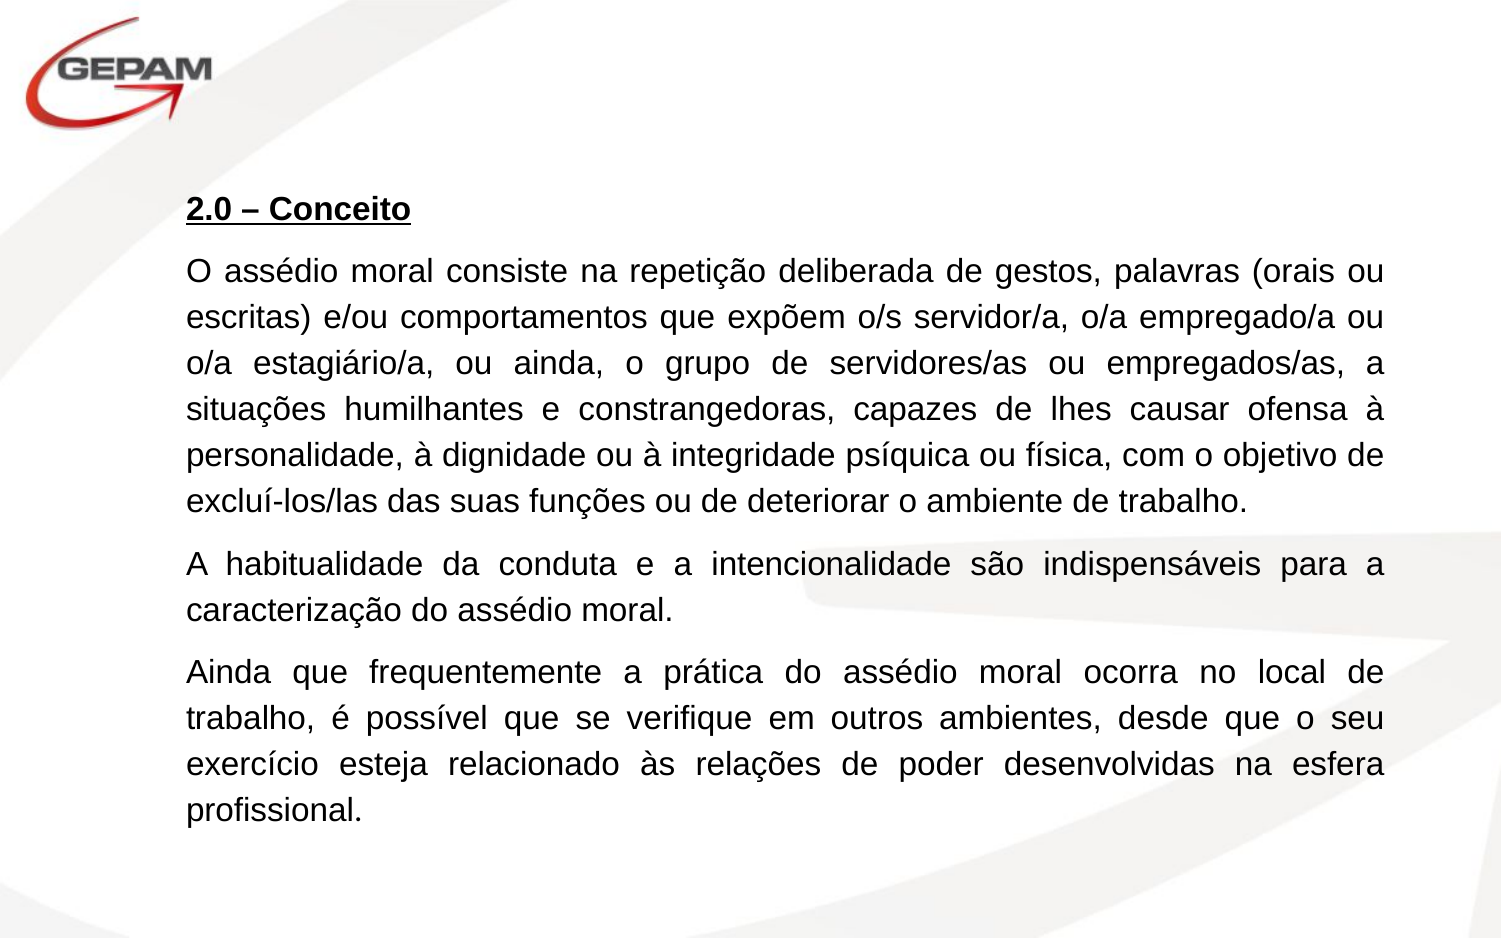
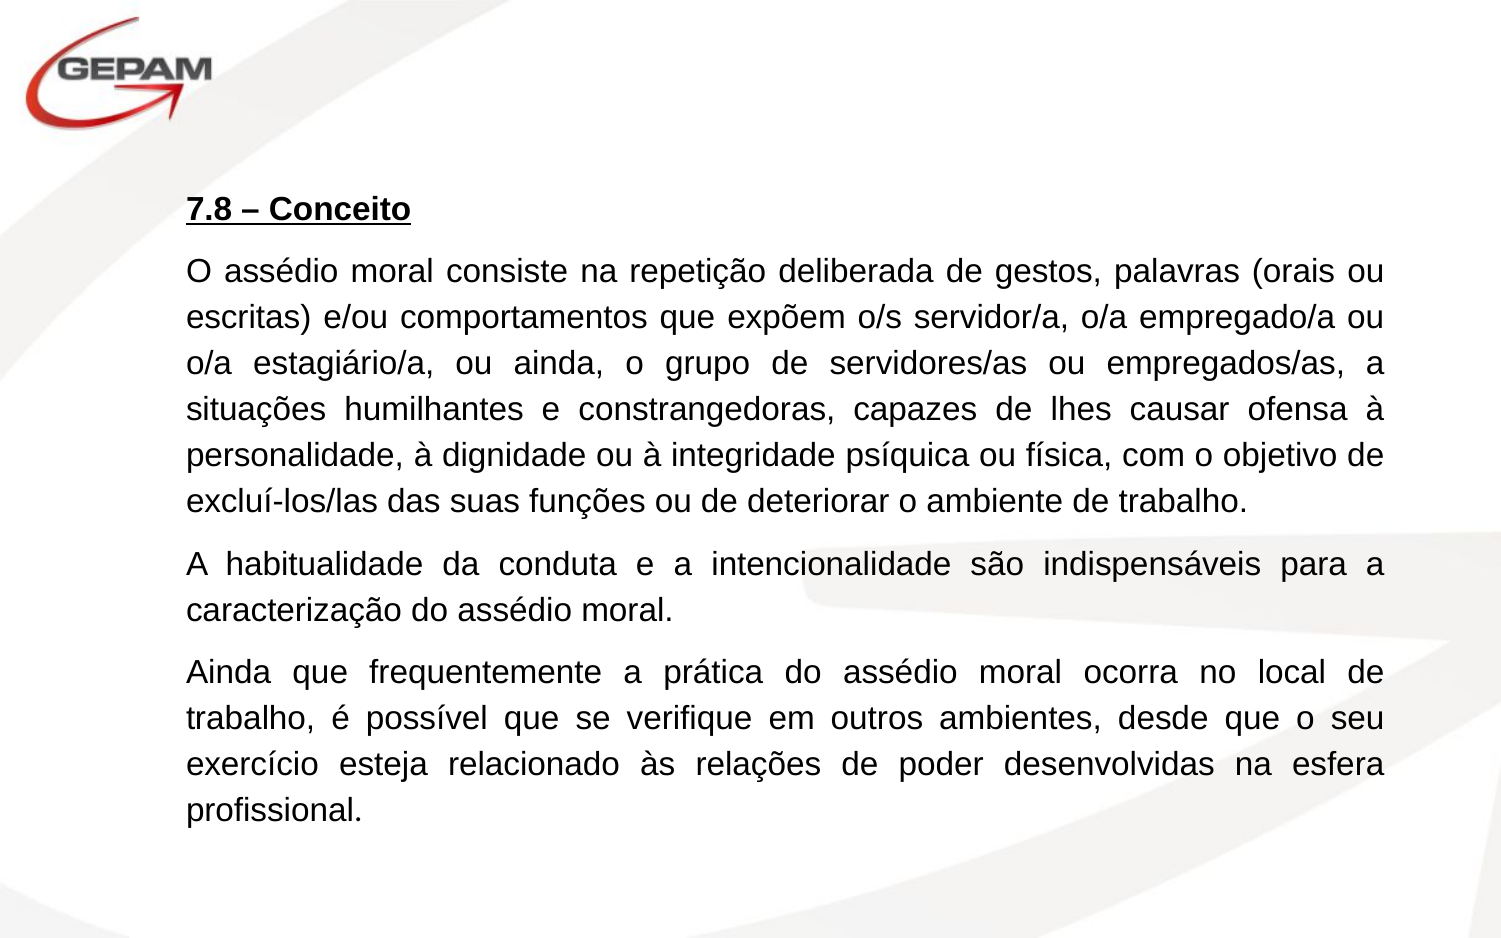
2.0: 2.0 -> 7.8
